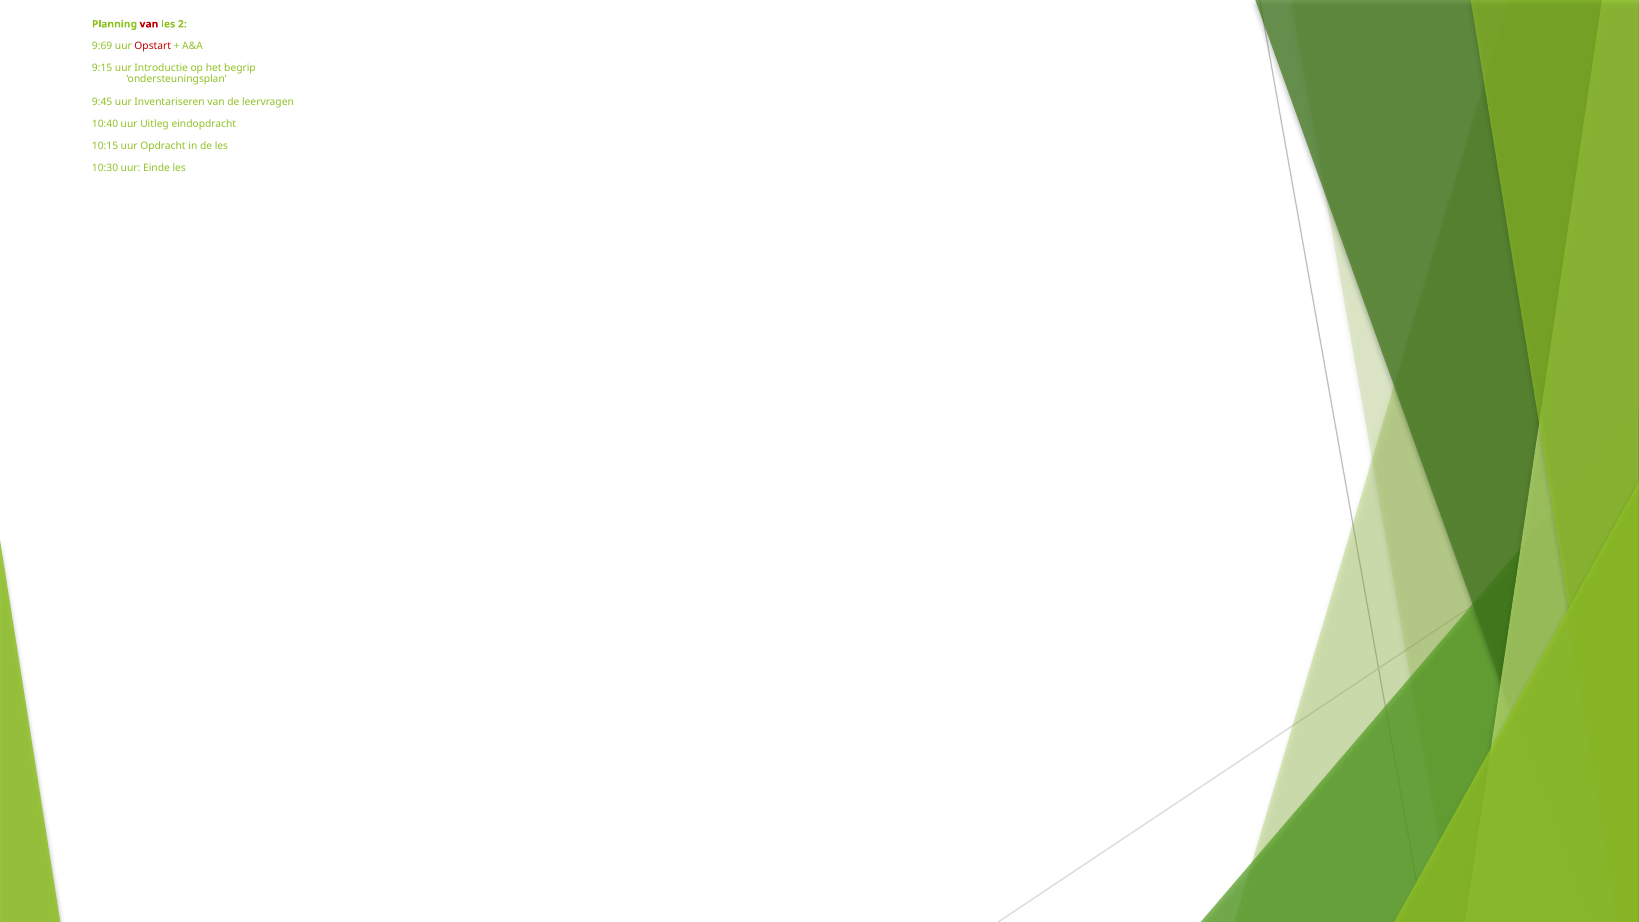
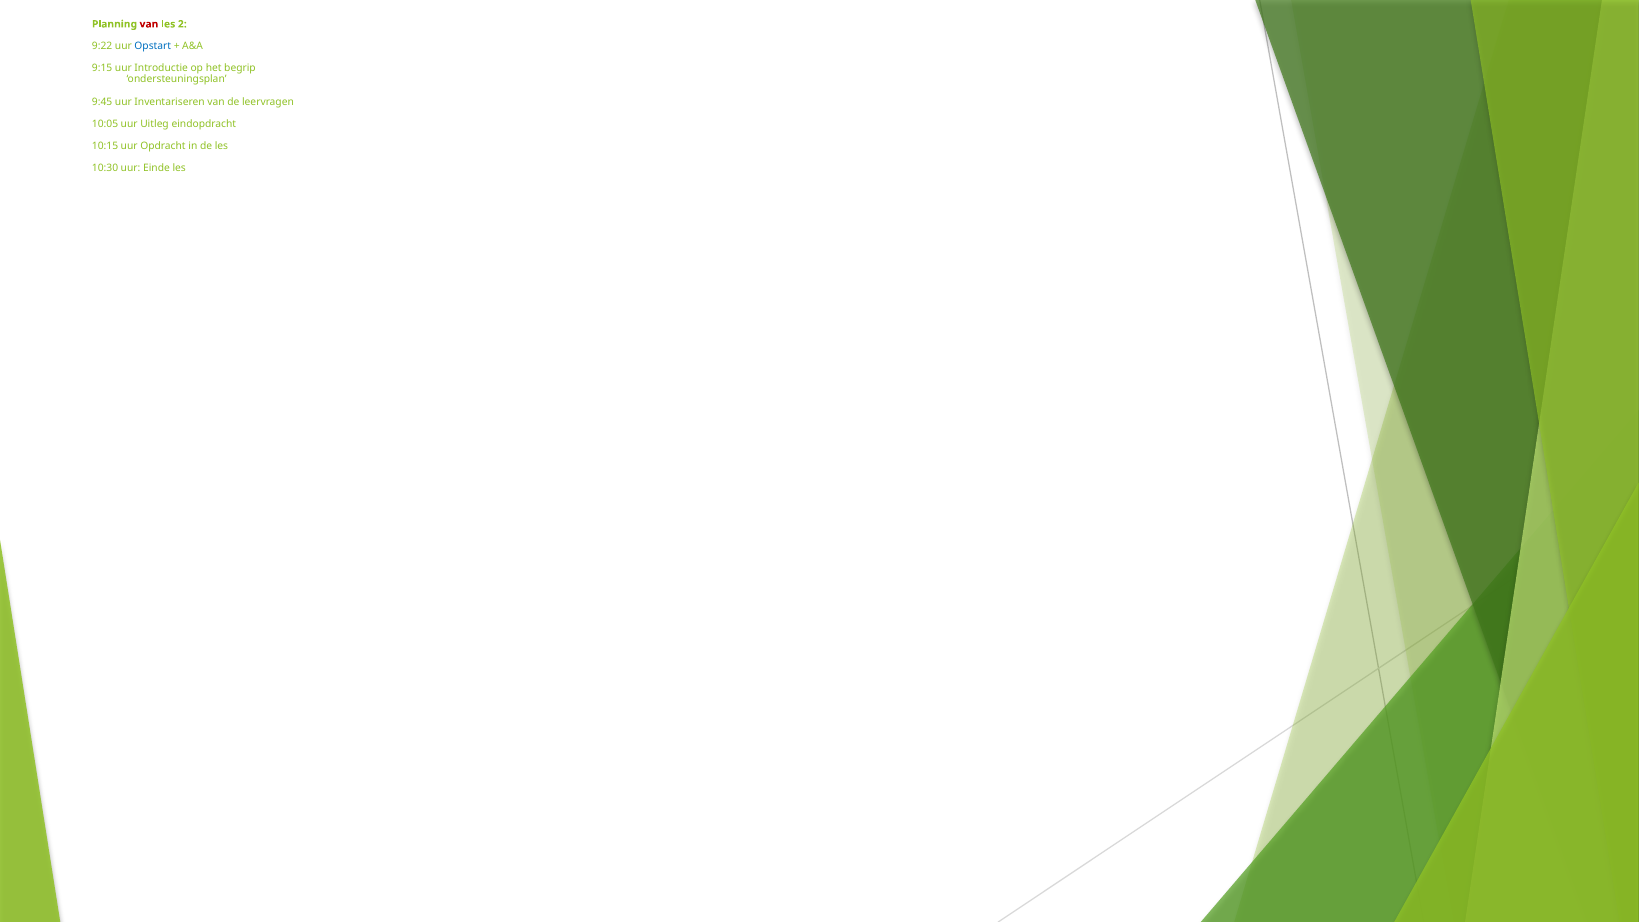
9:69: 9:69 -> 9:22
Opstart colour: red -> blue
10:40: 10:40 -> 10:05
